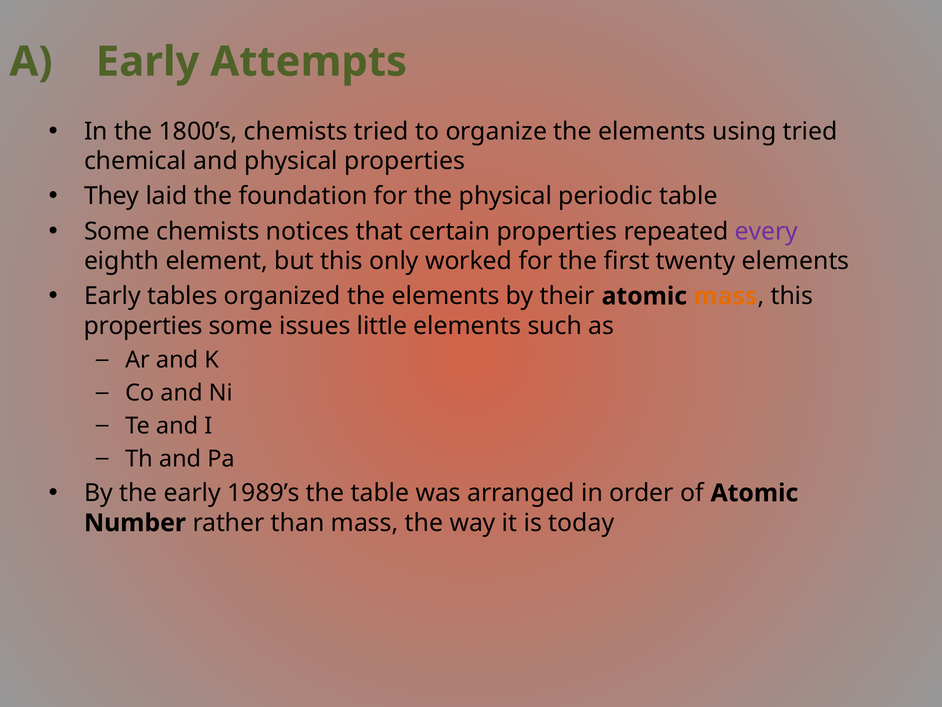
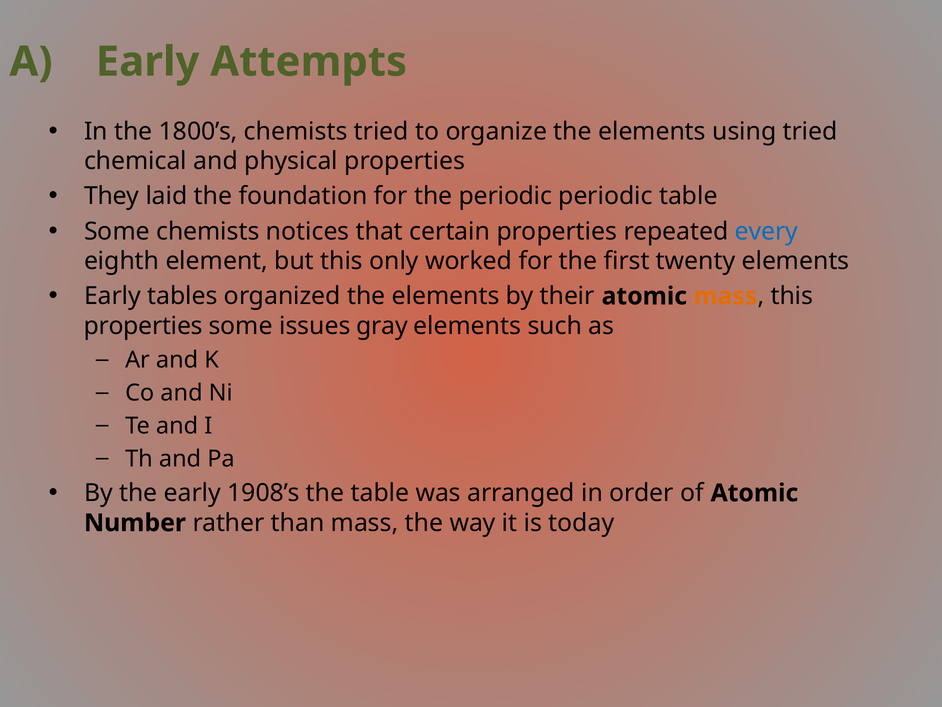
the physical: physical -> periodic
every colour: purple -> blue
little: little -> gray
1989’s: 1989’s -> 1908’s
